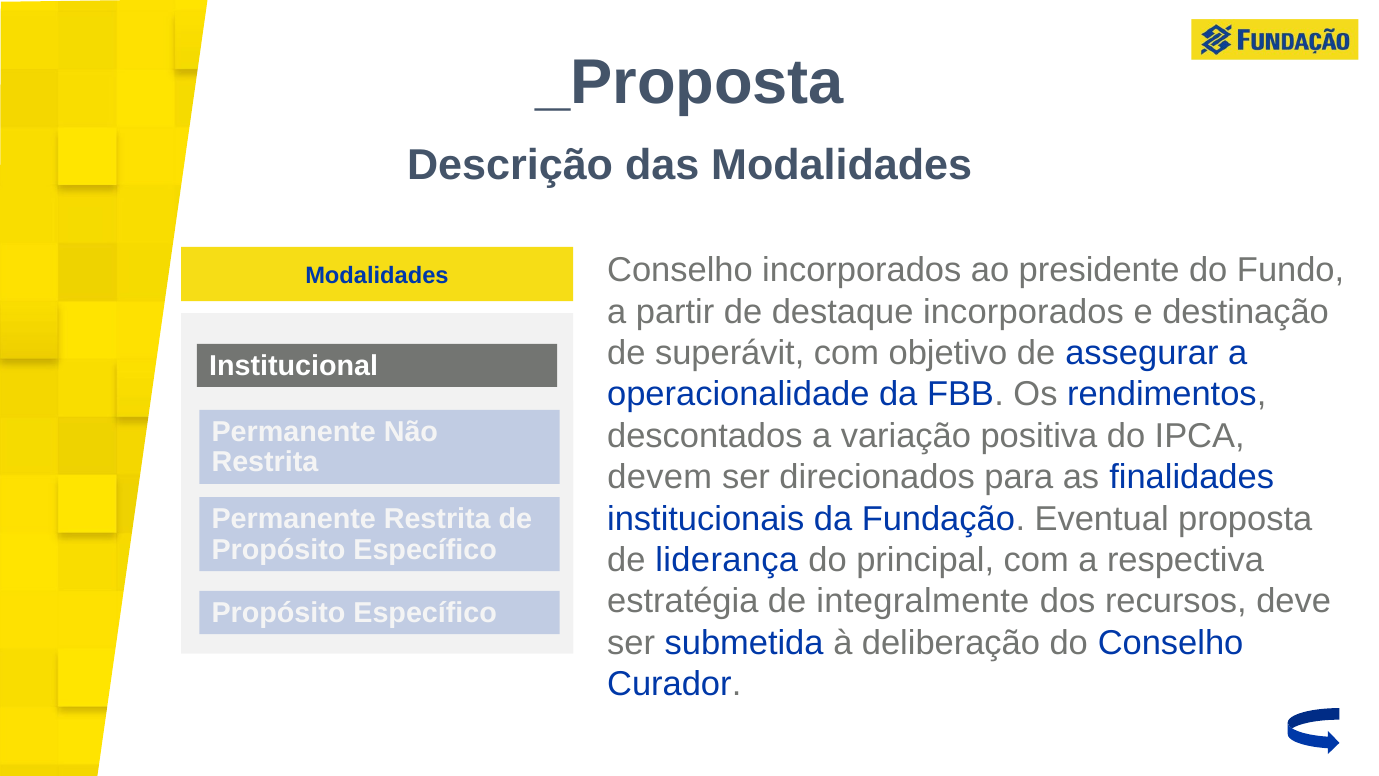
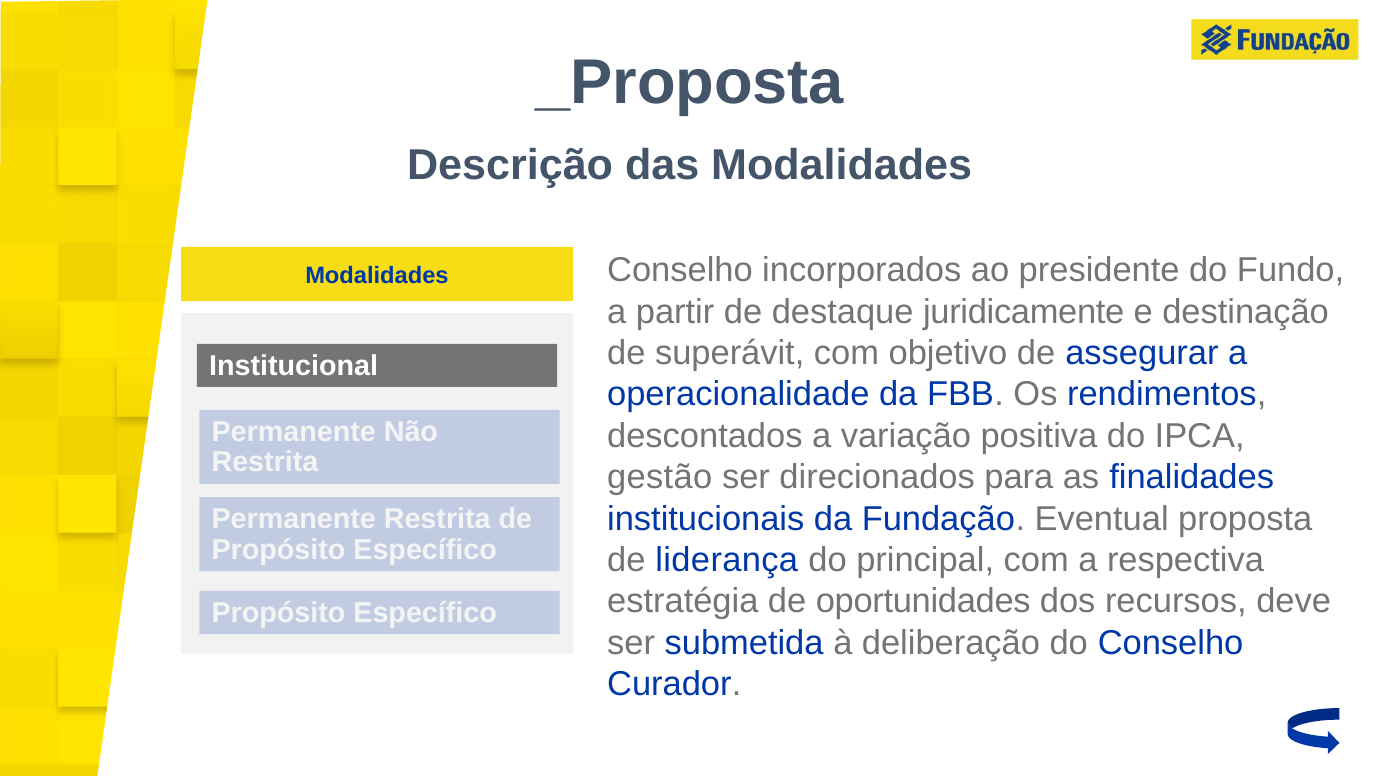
destaque incorporados: incorporados -> juridicamente
devem: devem -> gestão
integralmente: integralmente -> oportunidades
